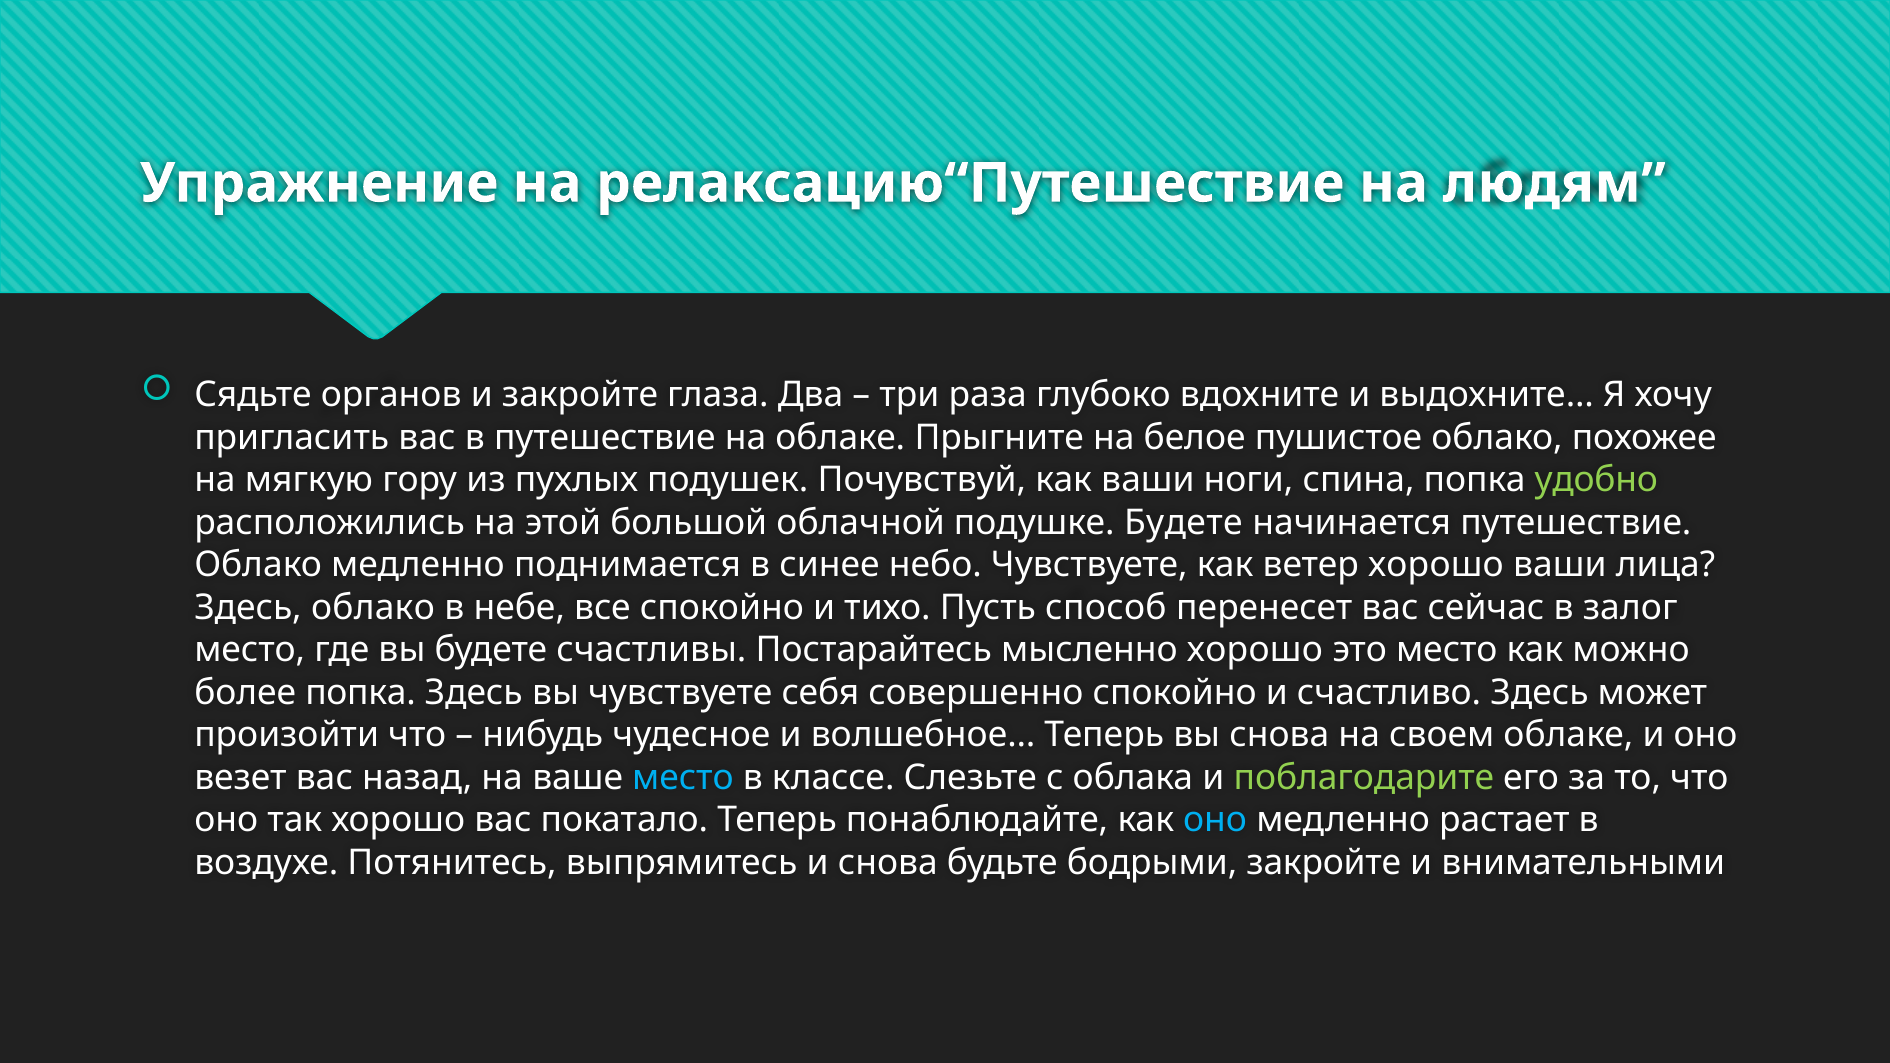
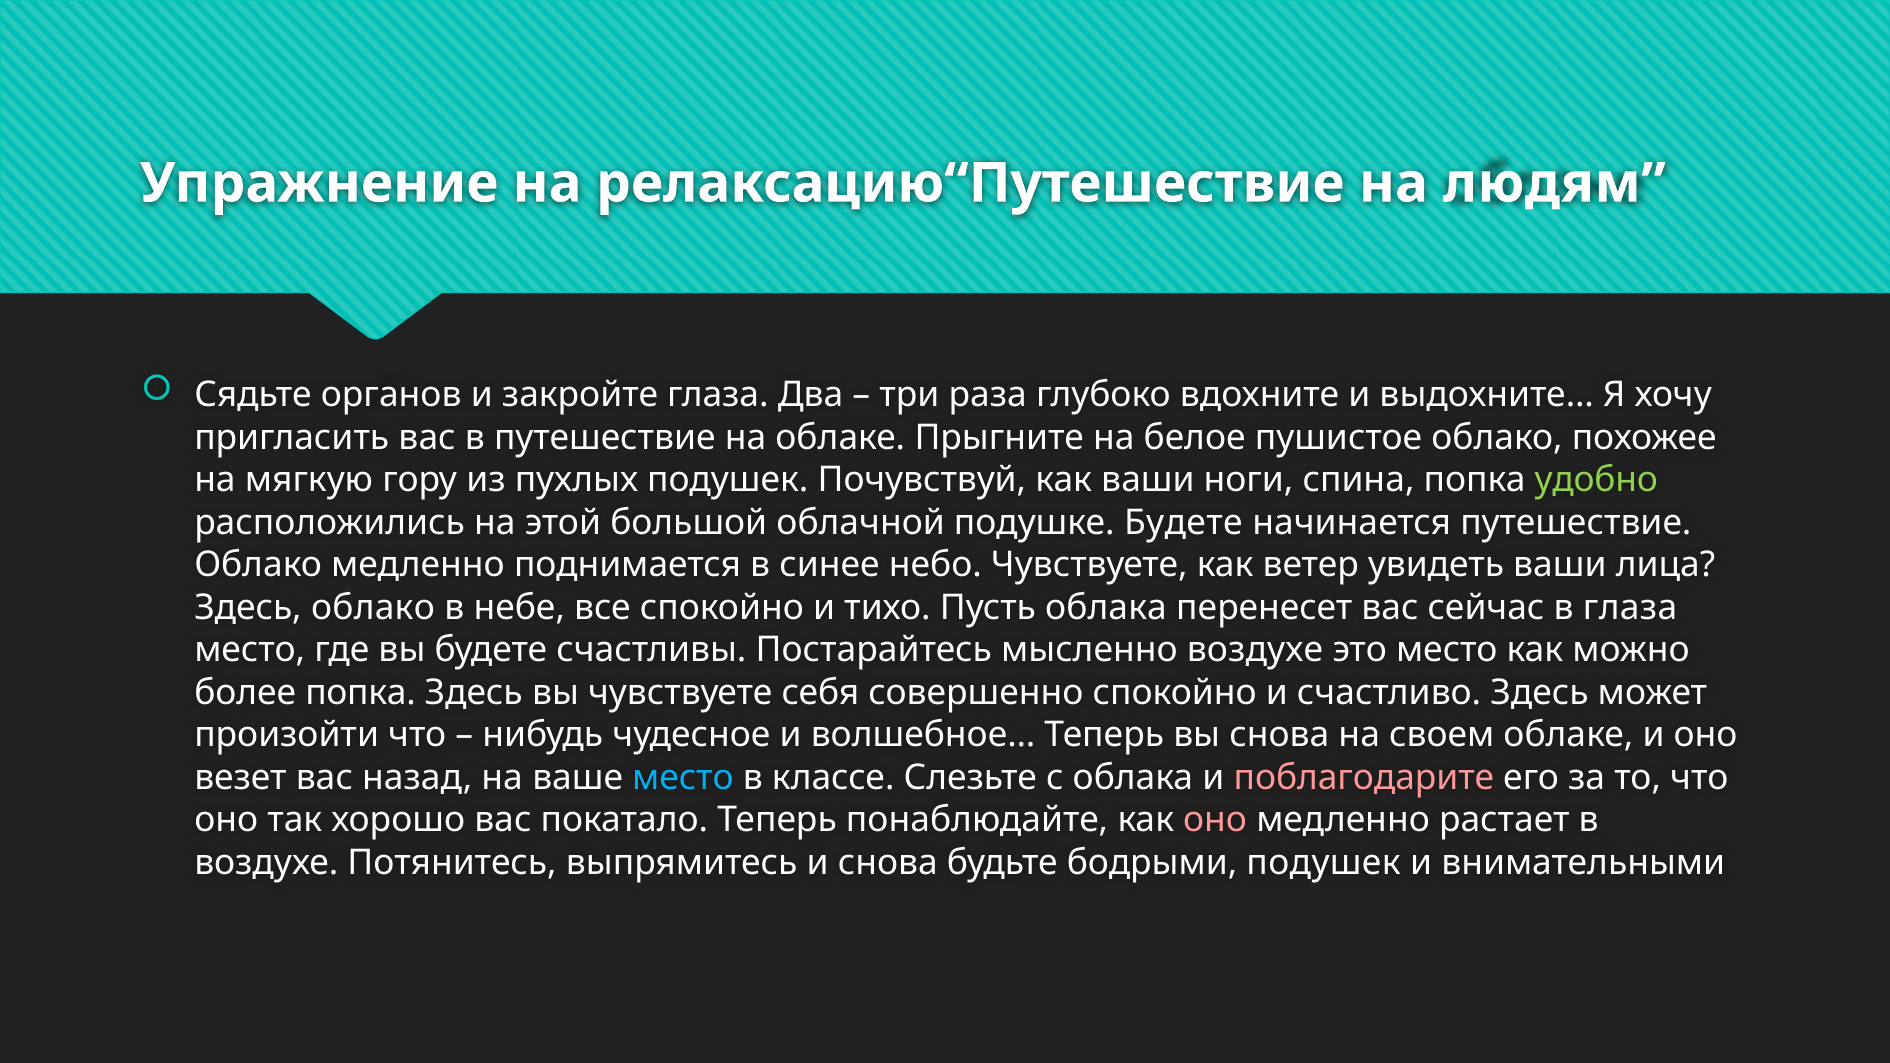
ветер хорошо: хорошо -> увидеть
Пусть способ: способ -> облака
в залог: залог -> глаза
мысленно хорошо: хорошо -> воздухе
поблагодарите colour: light green -> pink
оно at (1215, 820) colour: light blue -> pink
бодрыми закройте: закройте -> подушек
